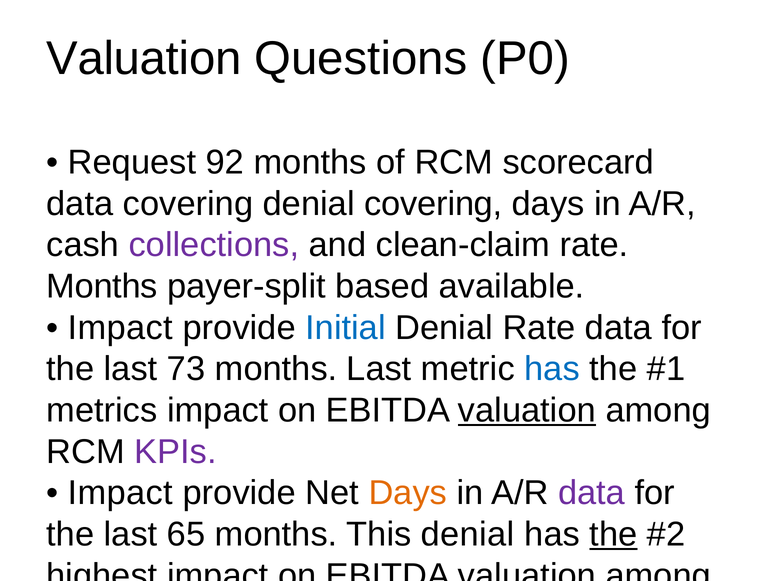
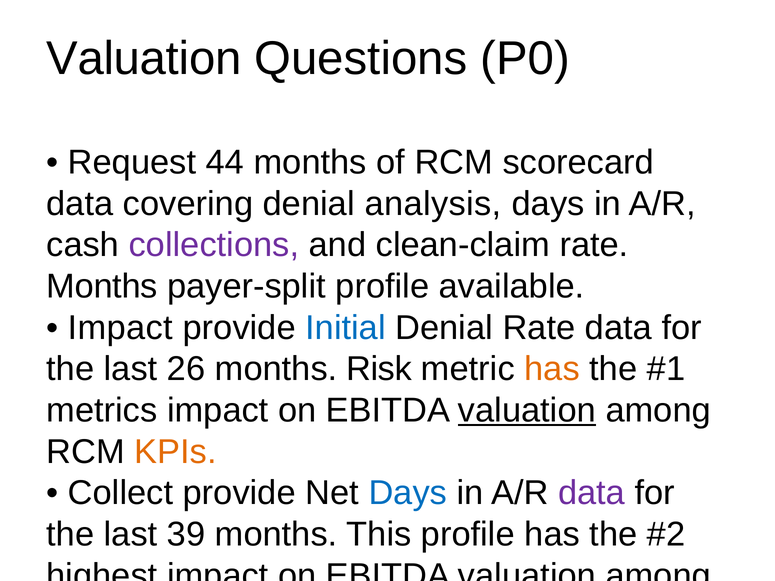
92: 92 -> 44
denial covering: covering -> analysis
payer-split based: based -> profile
73: 73 -> 26
months Last: Last -> Risk
has at (552, 369) colour: blue -> orange
KPIs at (176, 452) colour: purple -> orange
Impact at (120, 493): Impact -> Collect
Days at (408, 493) colour: orange -> blue
65: 65 -> 39
This denial: denial -> profile
the at (613, 535) underline: present -> none
